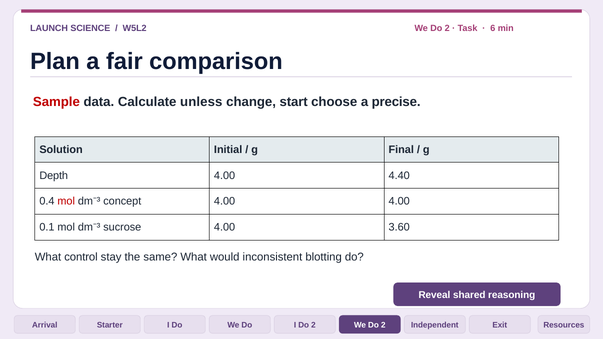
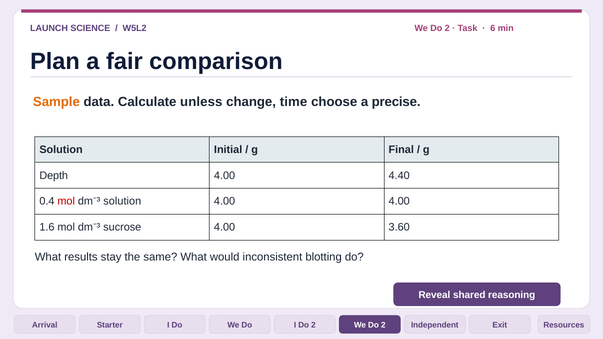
Sample colour: red -> orange
start: start -> time
concept at (122, 202): concept -> solution
0.1: 0.1 -> 1.6
control: control -> results
